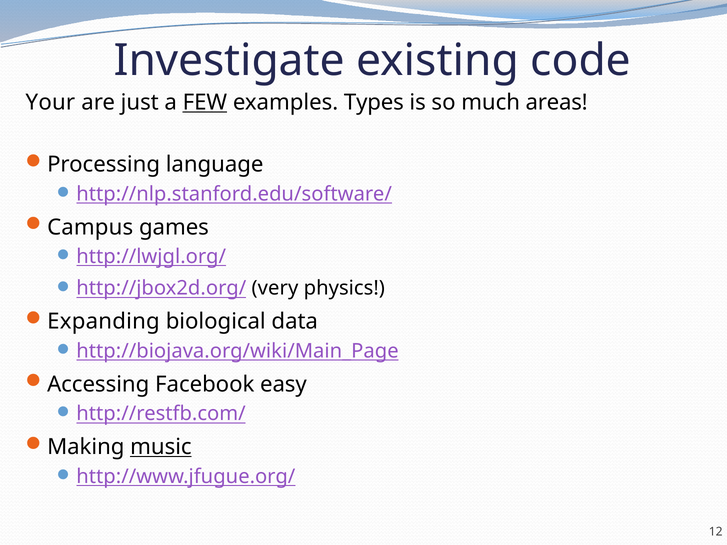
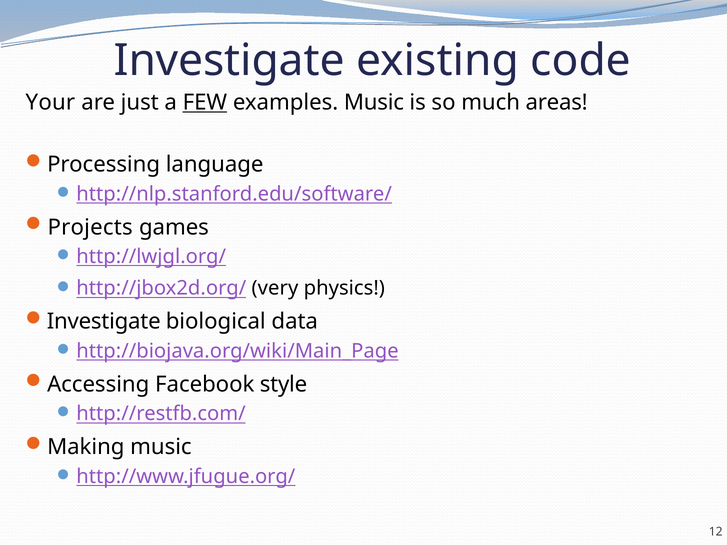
examples Types: Types -> Music
Campus: Campus -> Projects
Expanding at (103, 322): Expanding -> Investigate
easy: easy -> style
music at (161, 447) underline: present -> none
